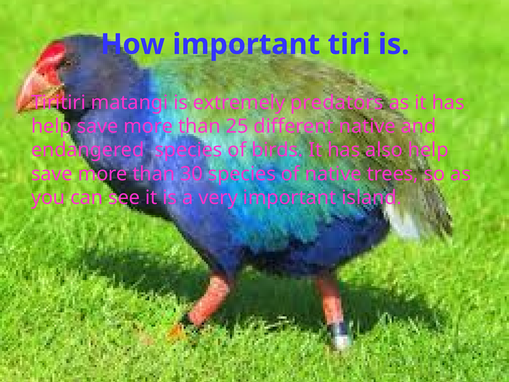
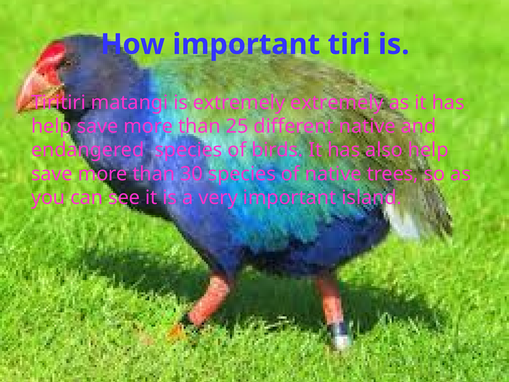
extremely predators: predators -> extremely
